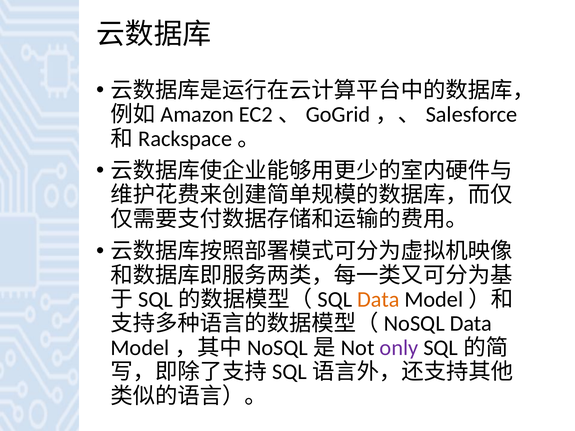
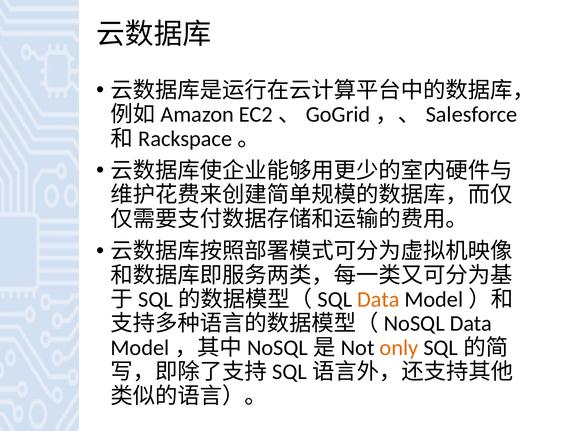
only colour: purple -> orange
